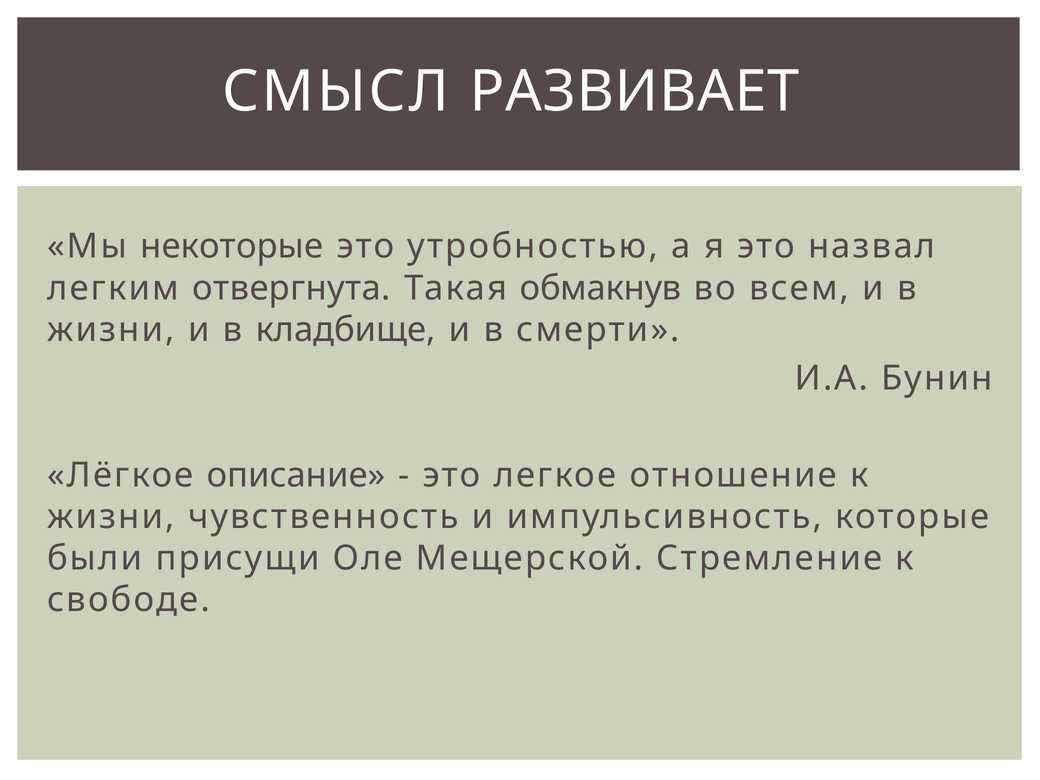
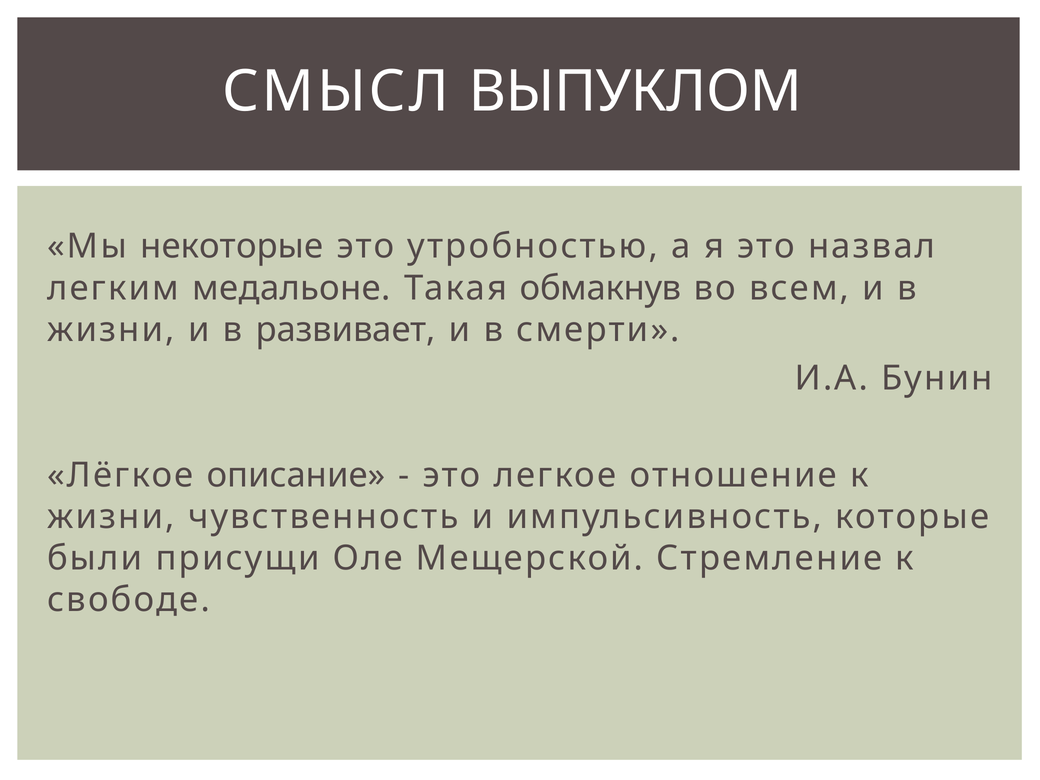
РАЗВИВАЕТ: РАЗВИВАЕТ -> ВЫПУКЛОМ
отвергнута: отвергнута -> медальоне
кладбище: кладбище -> развивает
